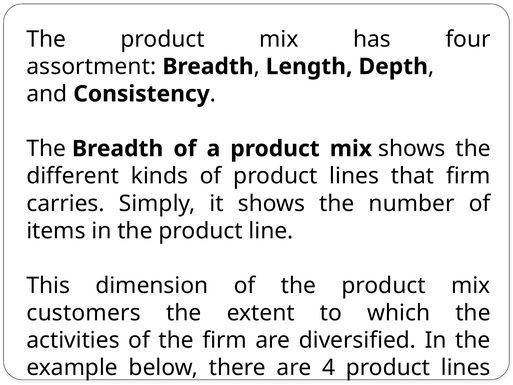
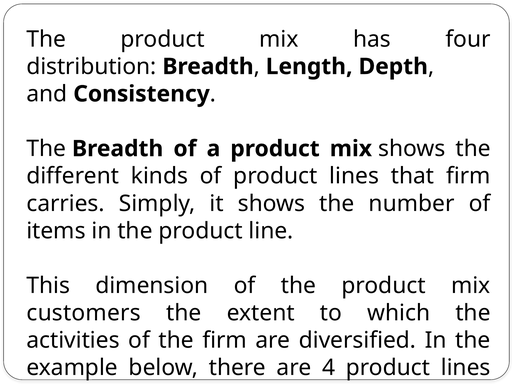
assortment: assortment -> distribution
